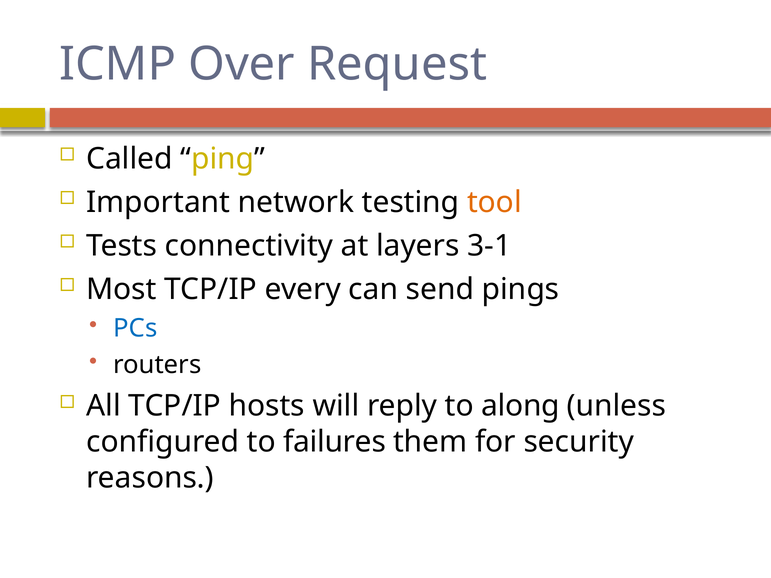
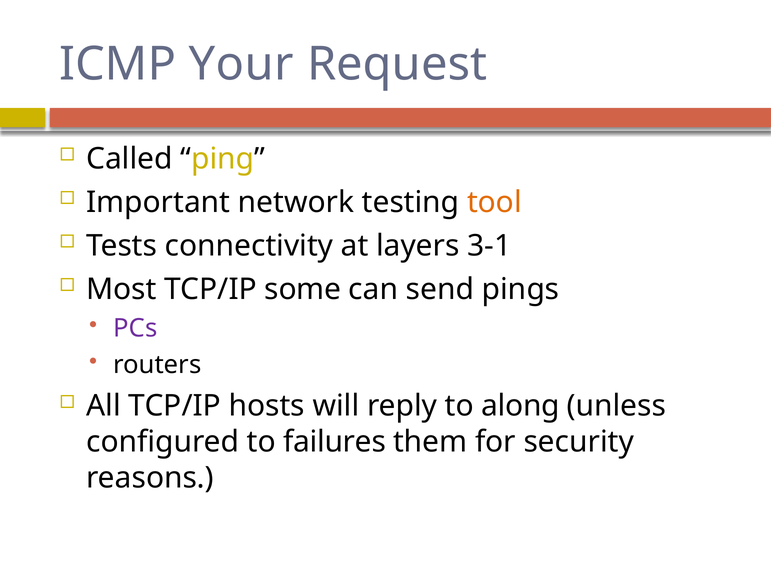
Over: Over -> Your
every: every -> some
PCs colour: blue -> purple
